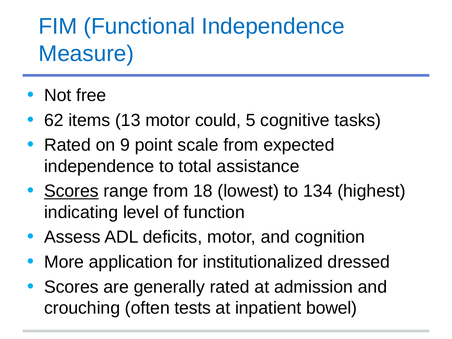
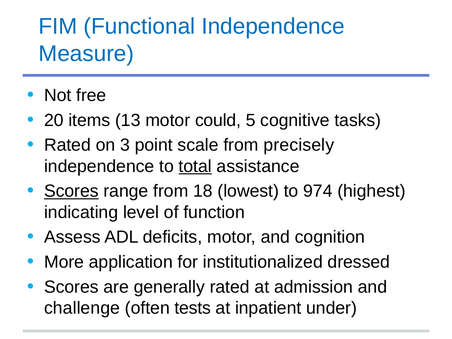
62: 62 -> 20
9: 9 -> 3
expected: expected -> precisely
total underline: none -> present
134: 134 -> 974
crouching: crouching -> challenge
bowel: bowel -> under
